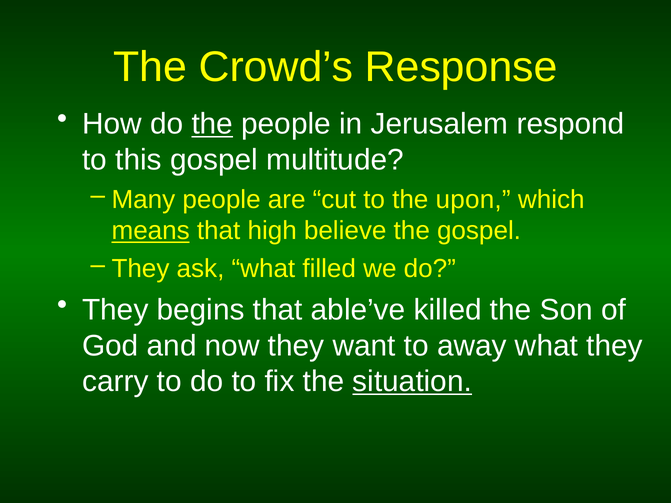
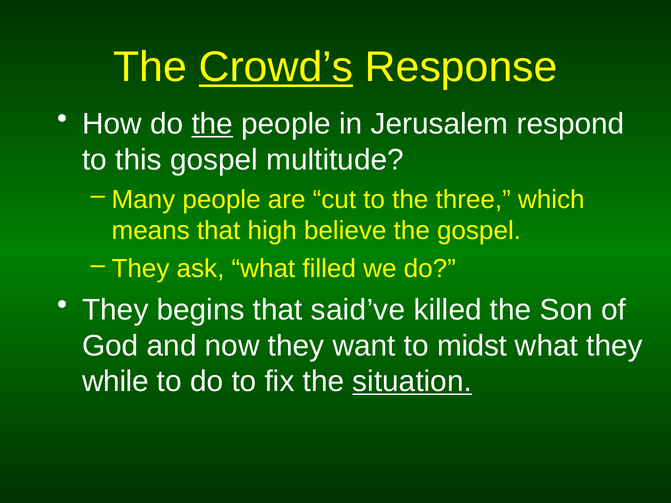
Crowd’s underline: none -> present
upon: upon -> three
means underline: present -> none
able’ve: able’ve -> said’ve
away: away -> midst
carry: carry -> while
